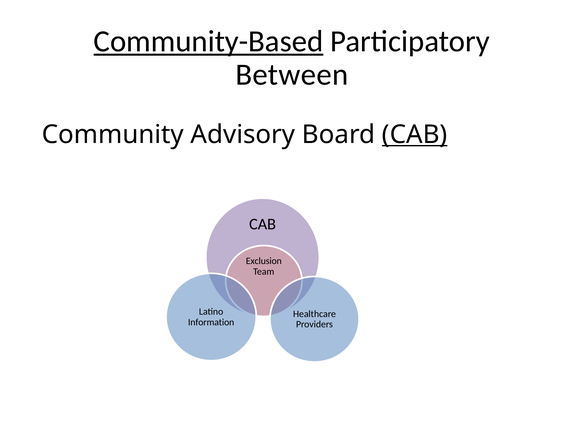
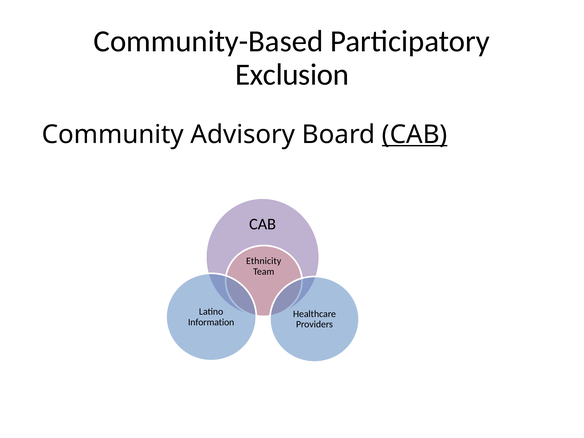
Community-Based underline: present -> none
Between: Between -> Exclusion
Exclusion: Exclusion -> Ethnicity
